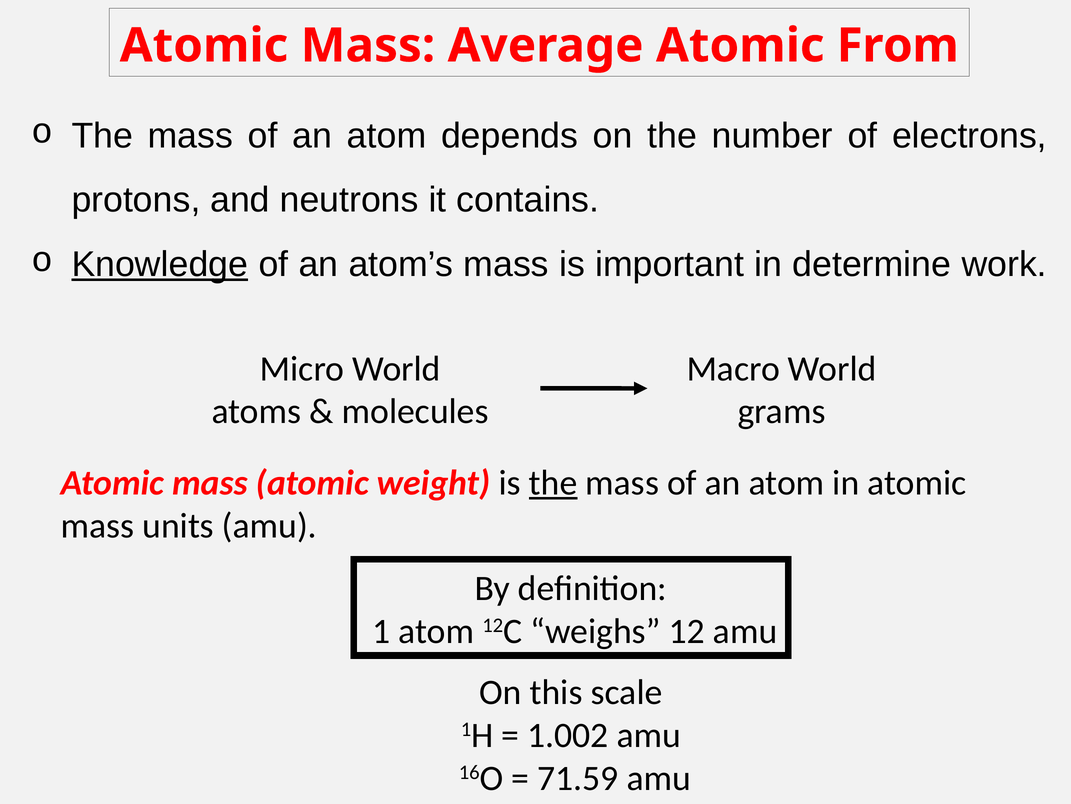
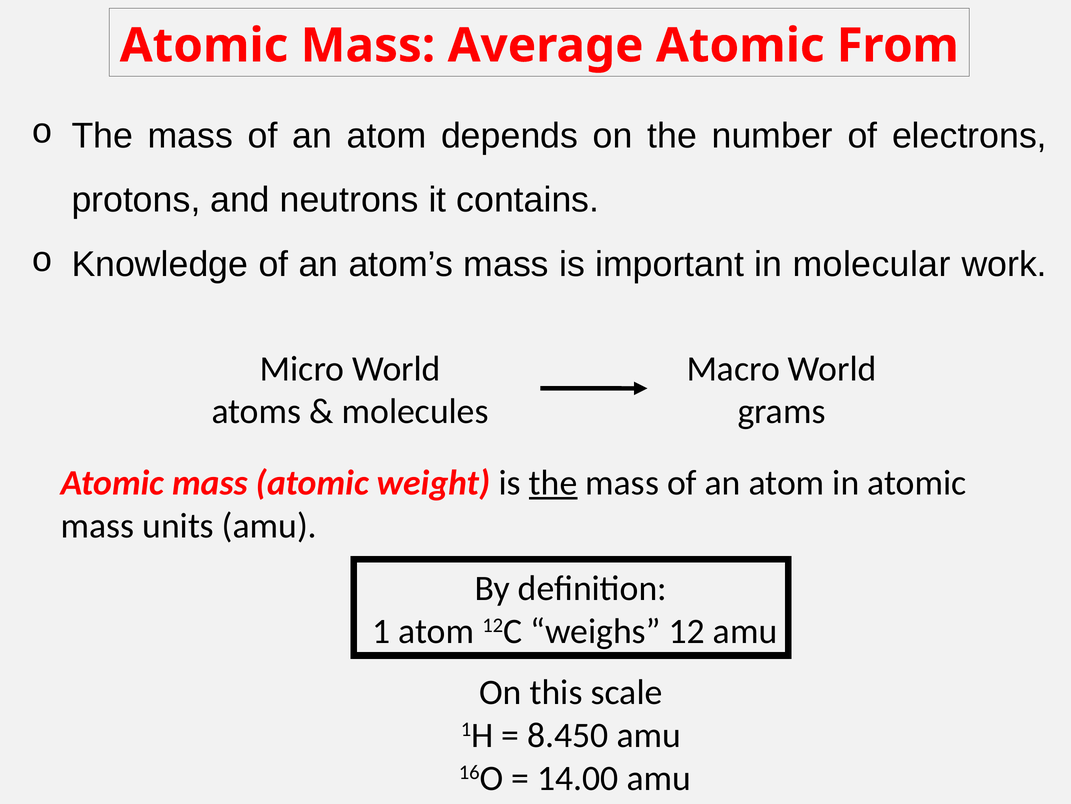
Knowledge underline: present -> none
determine: determine -> molecular
1.002: 1.002 -> 8.450
71.59: 71.59 -> 14.00
